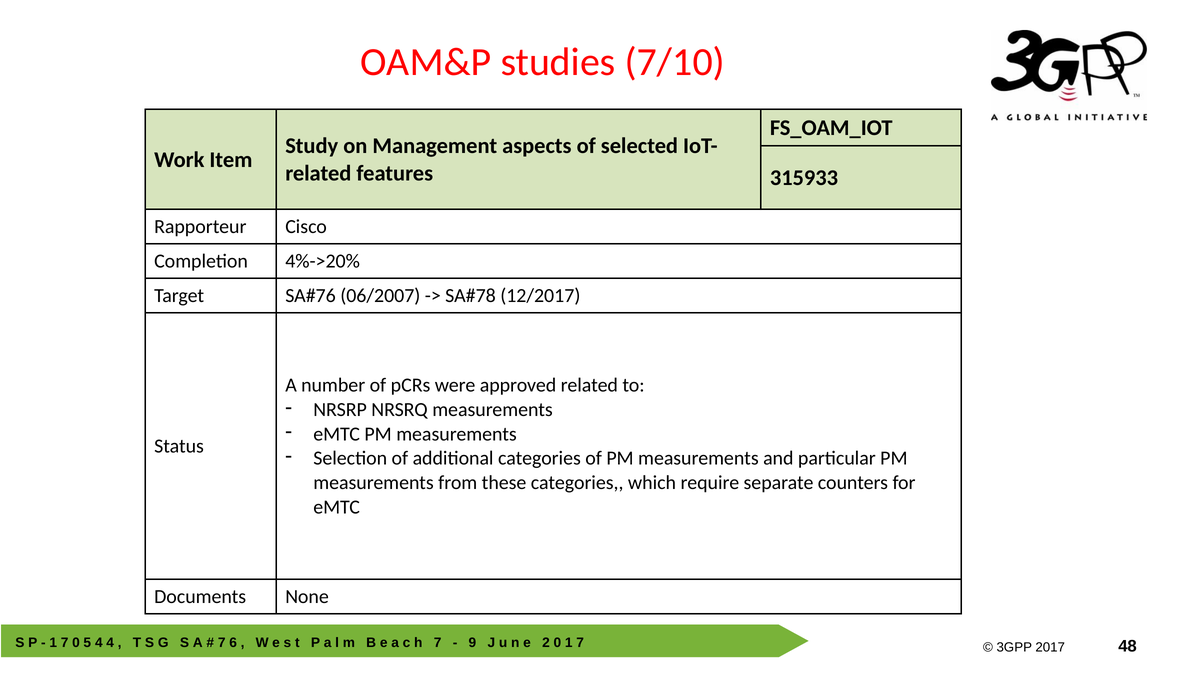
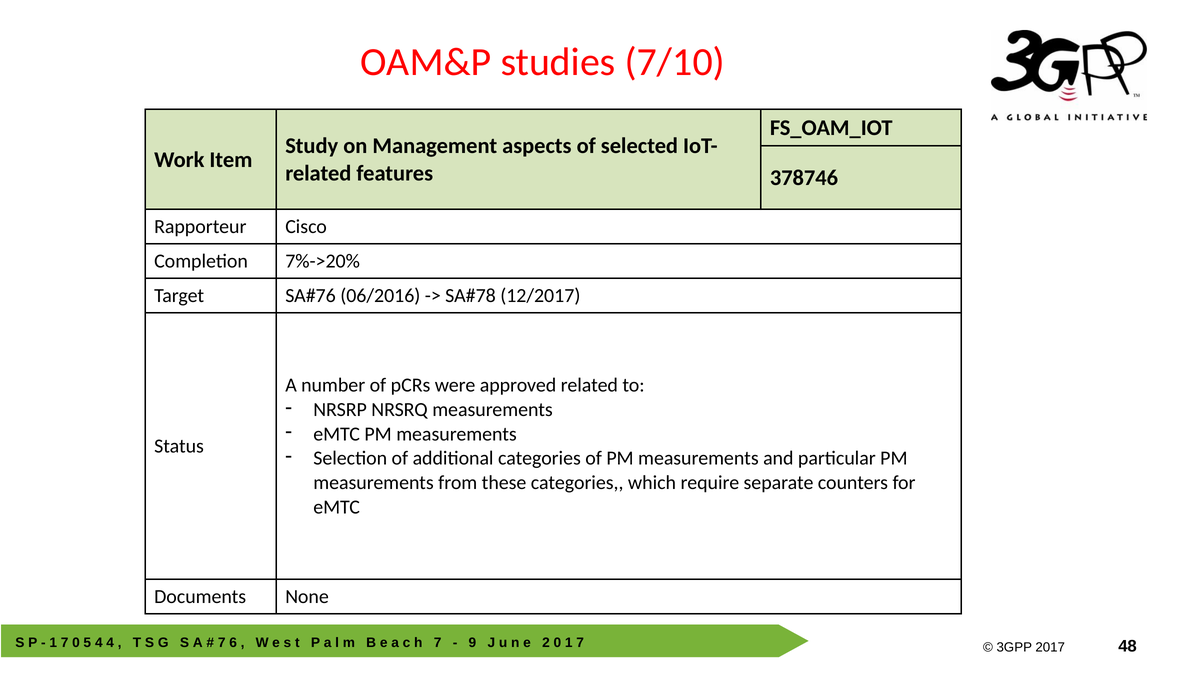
315933: 315933 -> 378746
4%->20%: 4%->20% -> 7%->20%
06/2007: 06/2007 -> 06/2016
